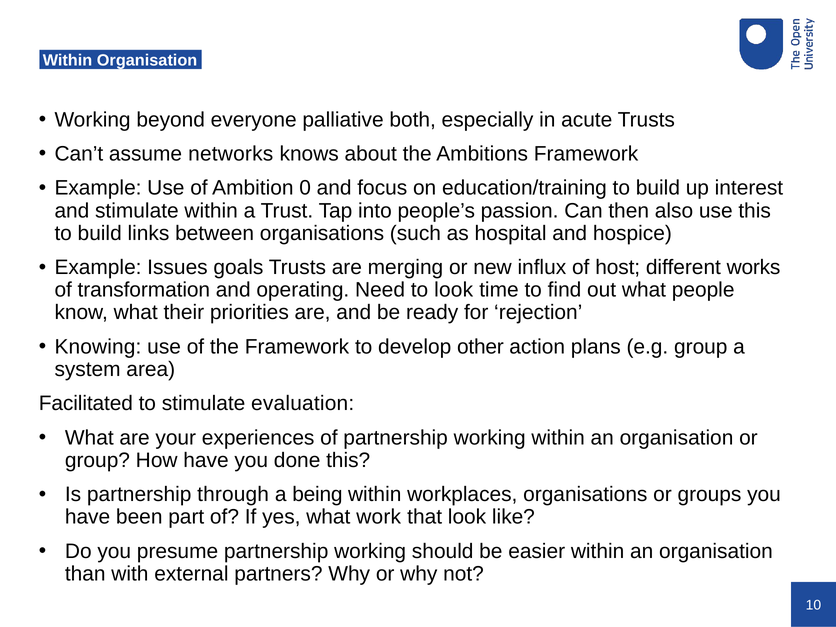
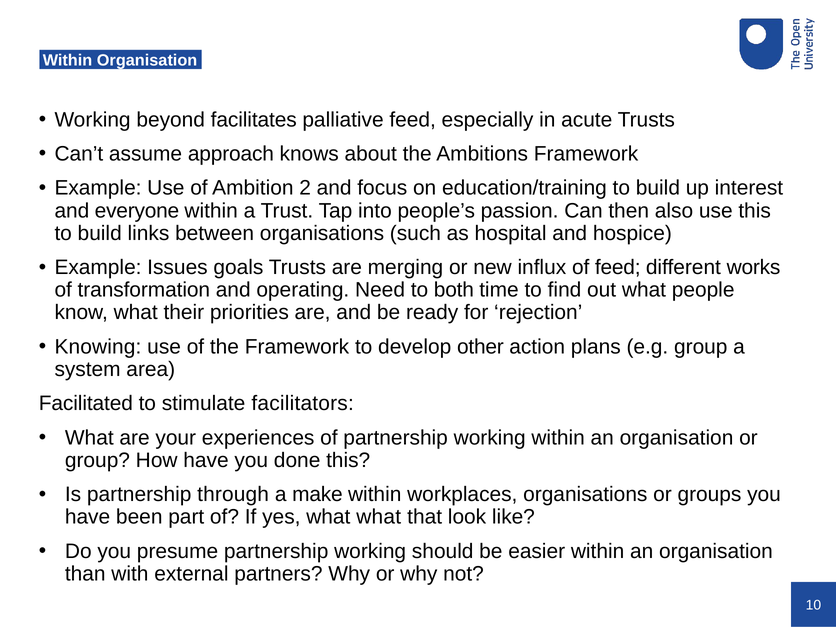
everyone: everyone -> facilitates
palliative both: both -> feed
networks: networks -> approach
0: 0 -> 2
and stimulate: stimulate -> everyone
of host: host -> feed
to look: look -> both
evaluation: evaluation -> facilitators
being: being -> make
what work: work -> what
